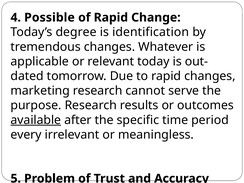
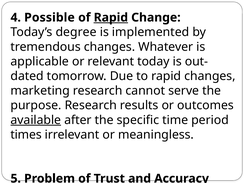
Rapid at (111, 18) underline: none -> present
identification: identification -> implemented
every: every -> times
